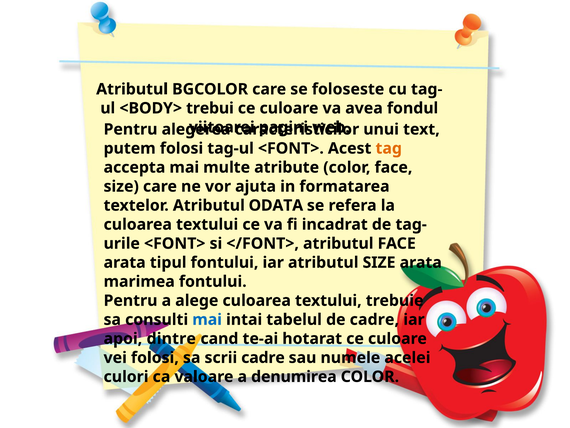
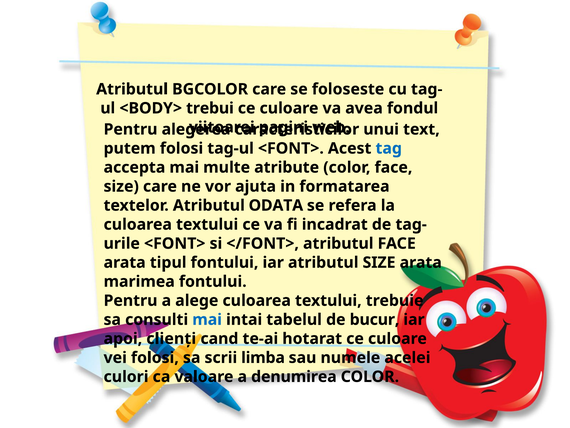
tag colour: orange -> blue
de cadre: cadre -> bucur
dintre: dintre -> clienţi
scrii cadre: cadre -> limba
